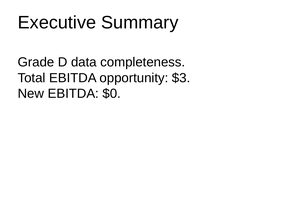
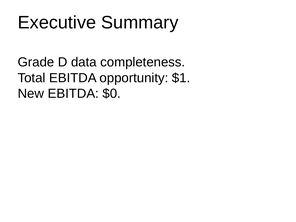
$3: $3 -> $1
